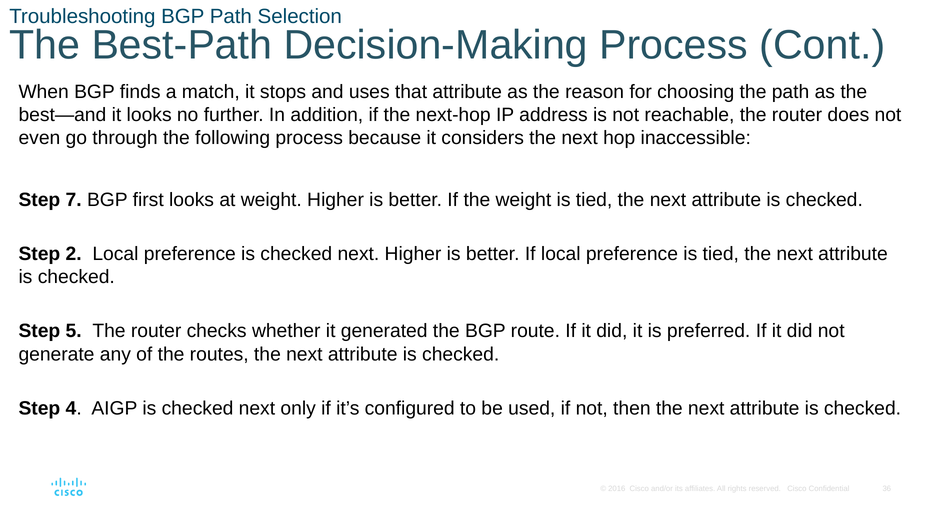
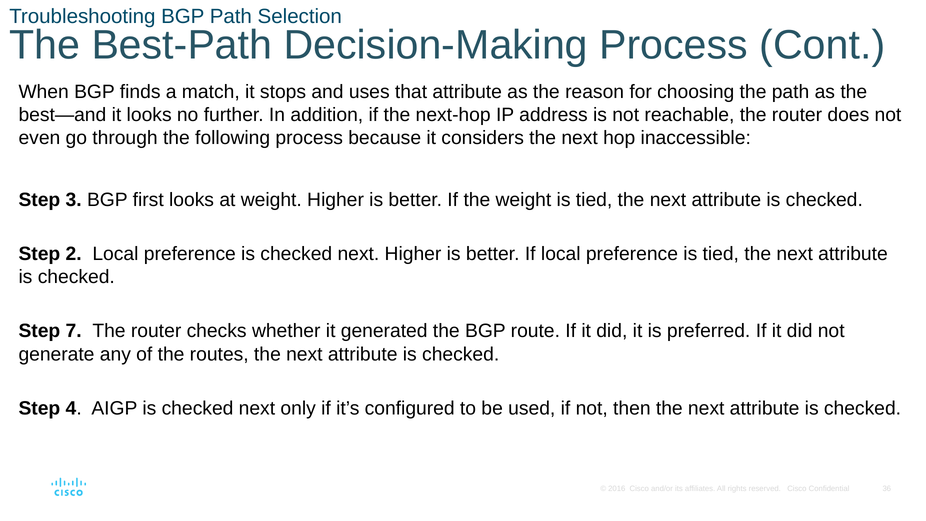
7: 7 -> 3
5: 5 -> 7
